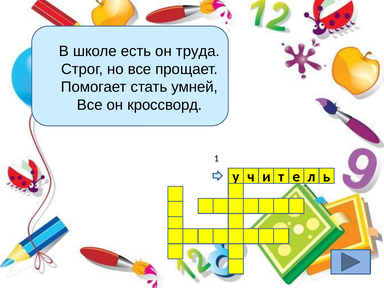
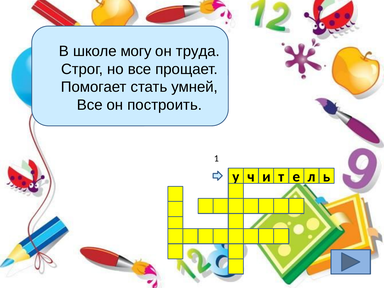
есть: есть -> могу
кроссворд: кроссворд -> построить
